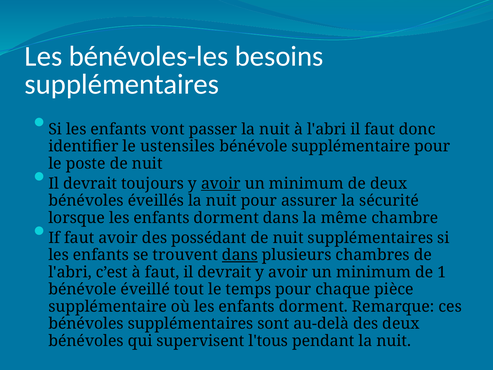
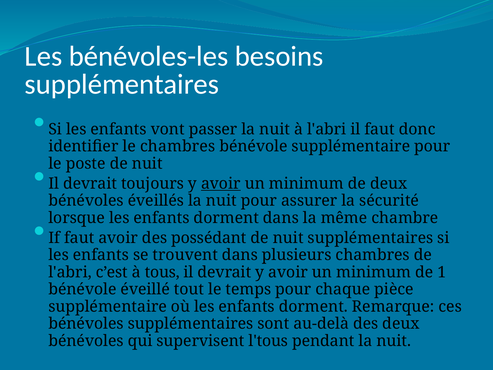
le ustensiles: ustensiles -> chambres
dans at (240, 255) underline: present -> none
à faut: faut -> tous
